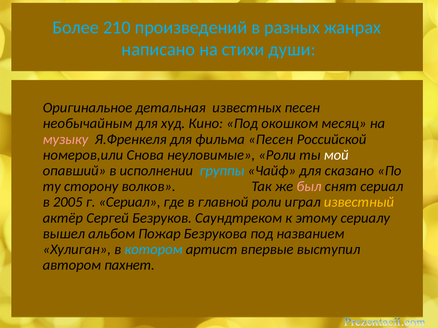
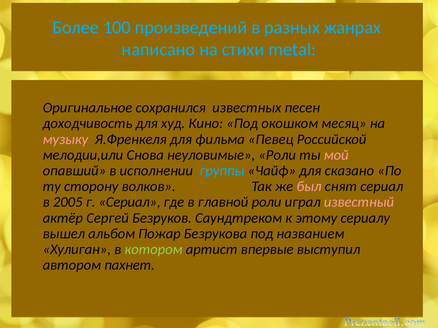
210: 210 -> 100
души: души -> metal
детальная: детальная -> сохранился
необычайным: необычайным -> доходчивость
фильма Песен: Песен -> Певец
номеров,или: номеров,или -> мелодии,или
мой colour: white -> pink
известный colour: yellow -> pink
котором colour: light blue -> light green
